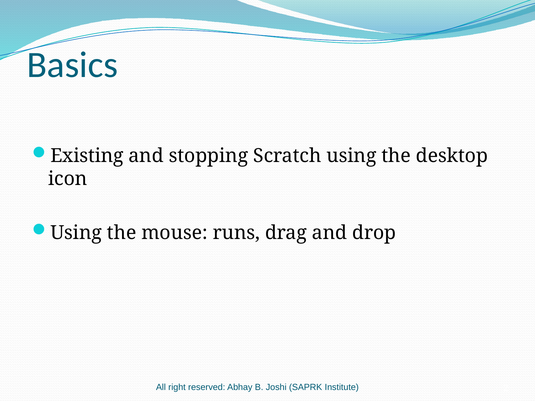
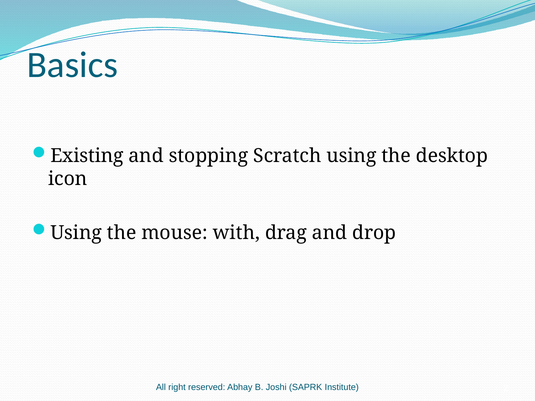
runs: runs -> with
